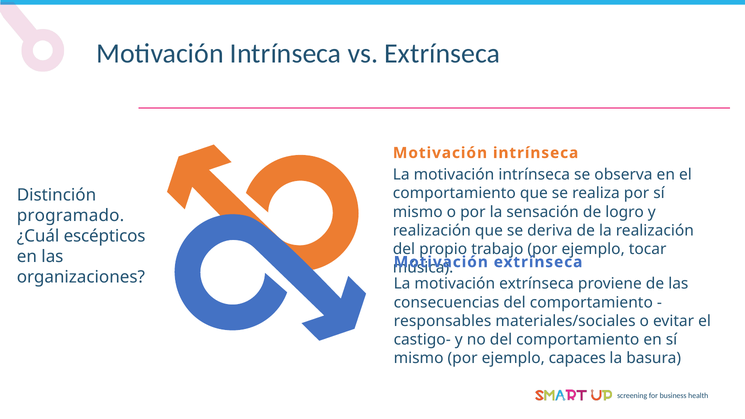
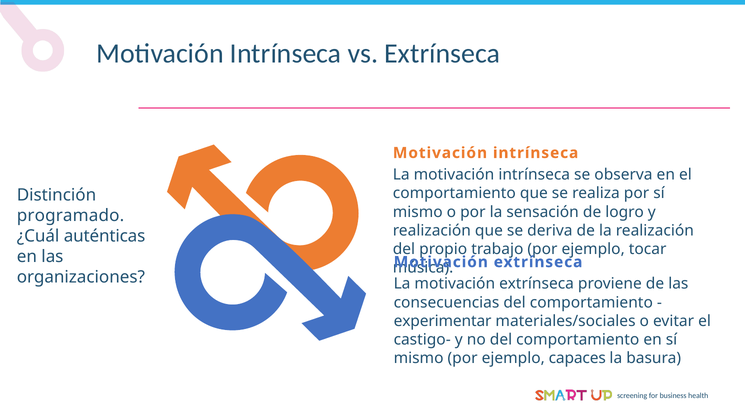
escépticos: escépticos -> auténticas
responsables: responsables -> experimentar
